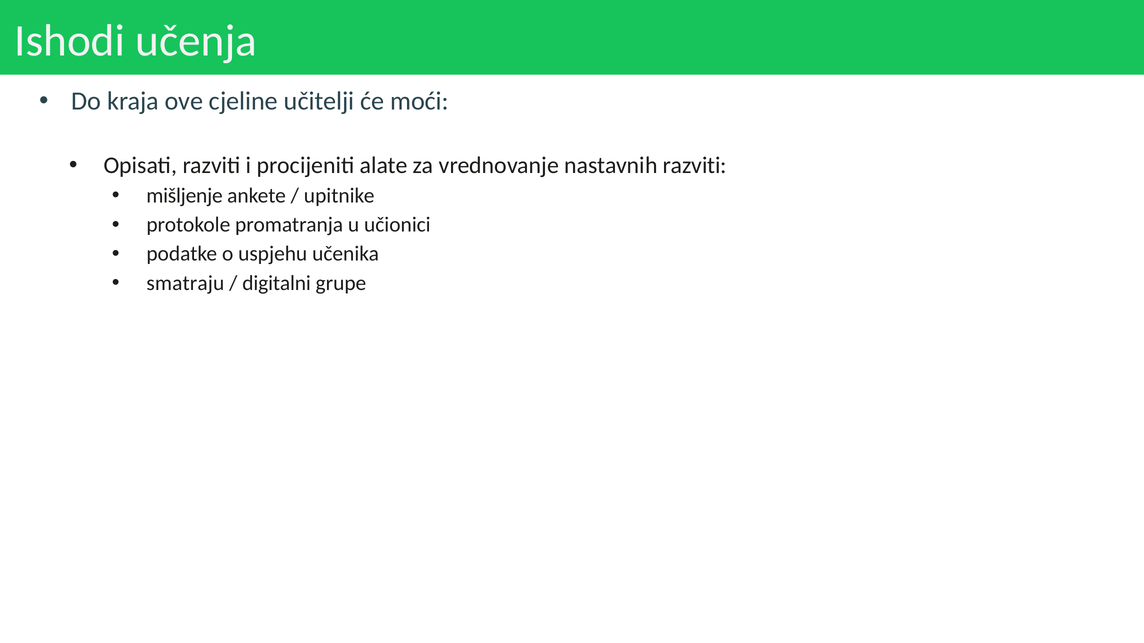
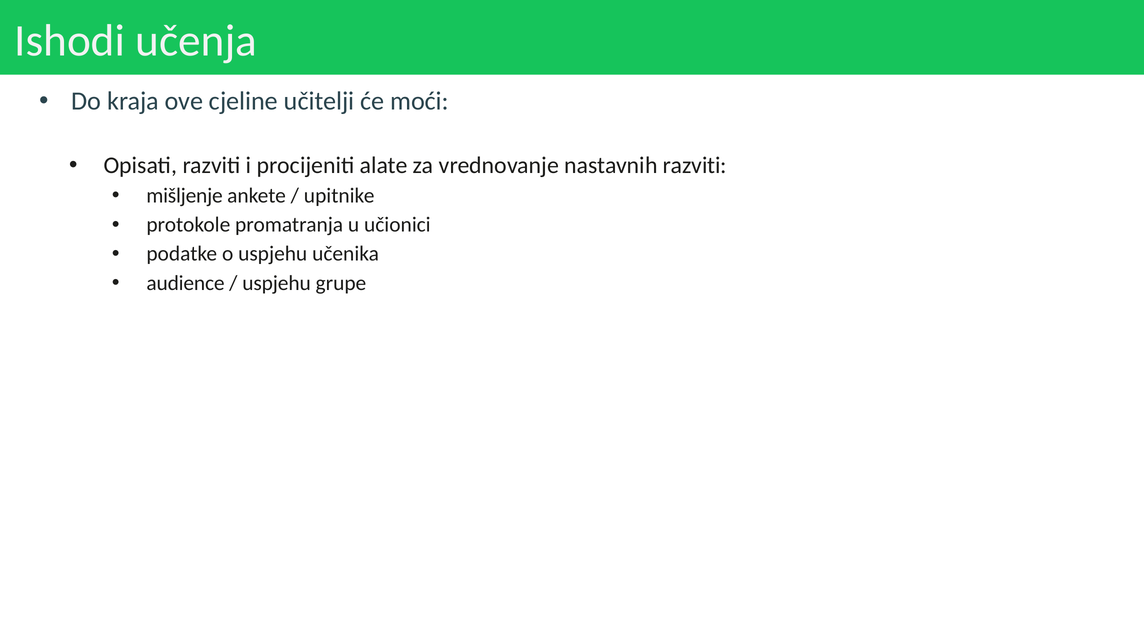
smatraju: smatraju -> audience
digitalni at (277, 283): digitalni -> uspjehu
